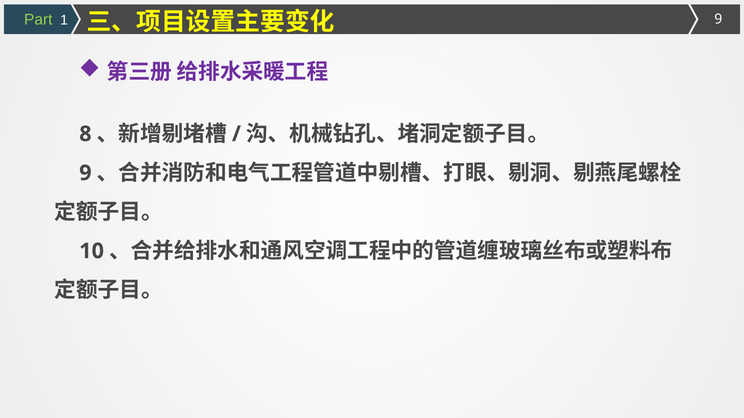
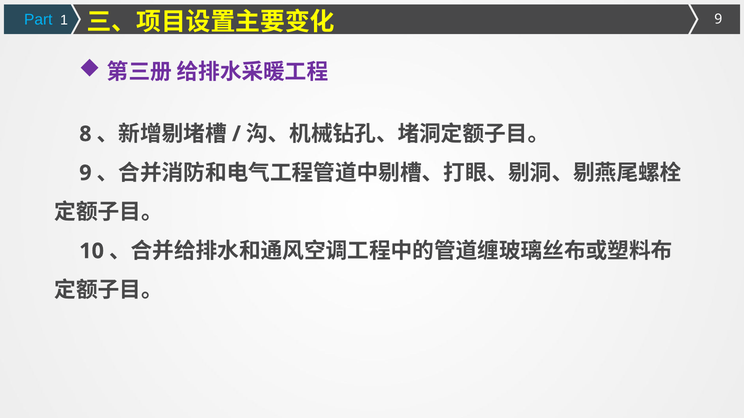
Part colour: light green -> light blue
